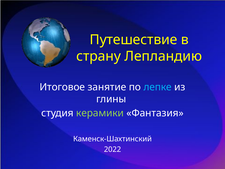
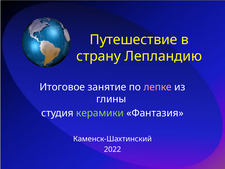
лепке colour: light blue -> pink
